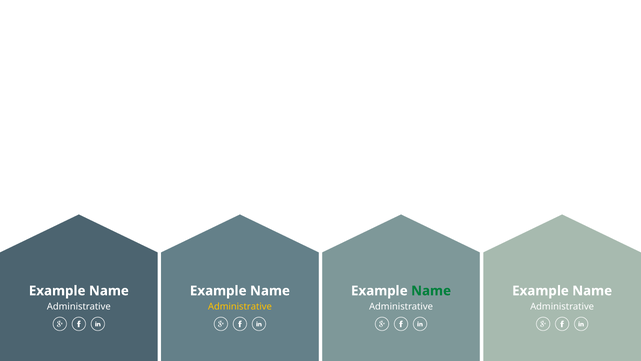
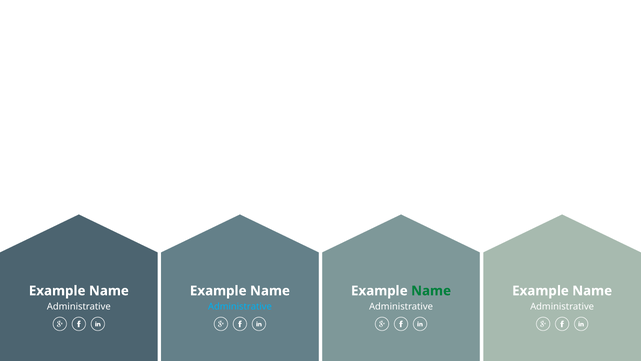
Administrative at (240, 306) colour: yellow -> light blue
